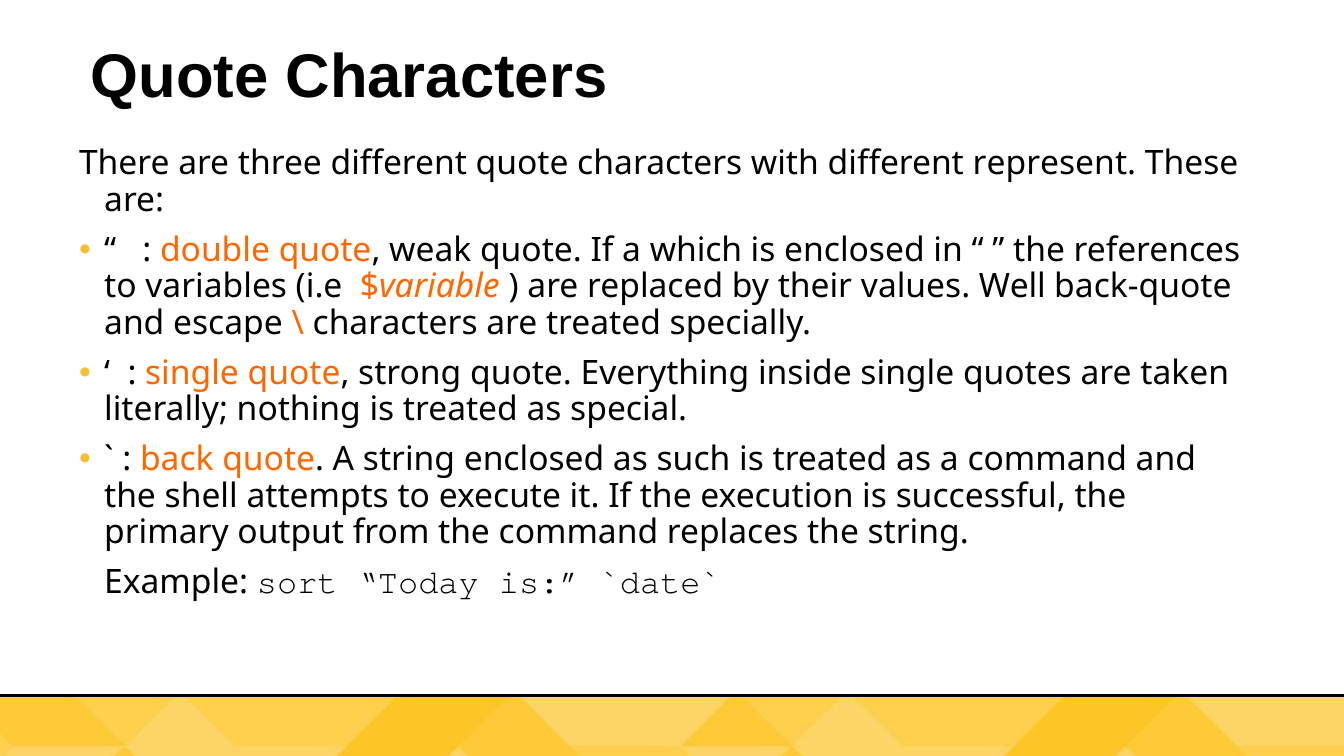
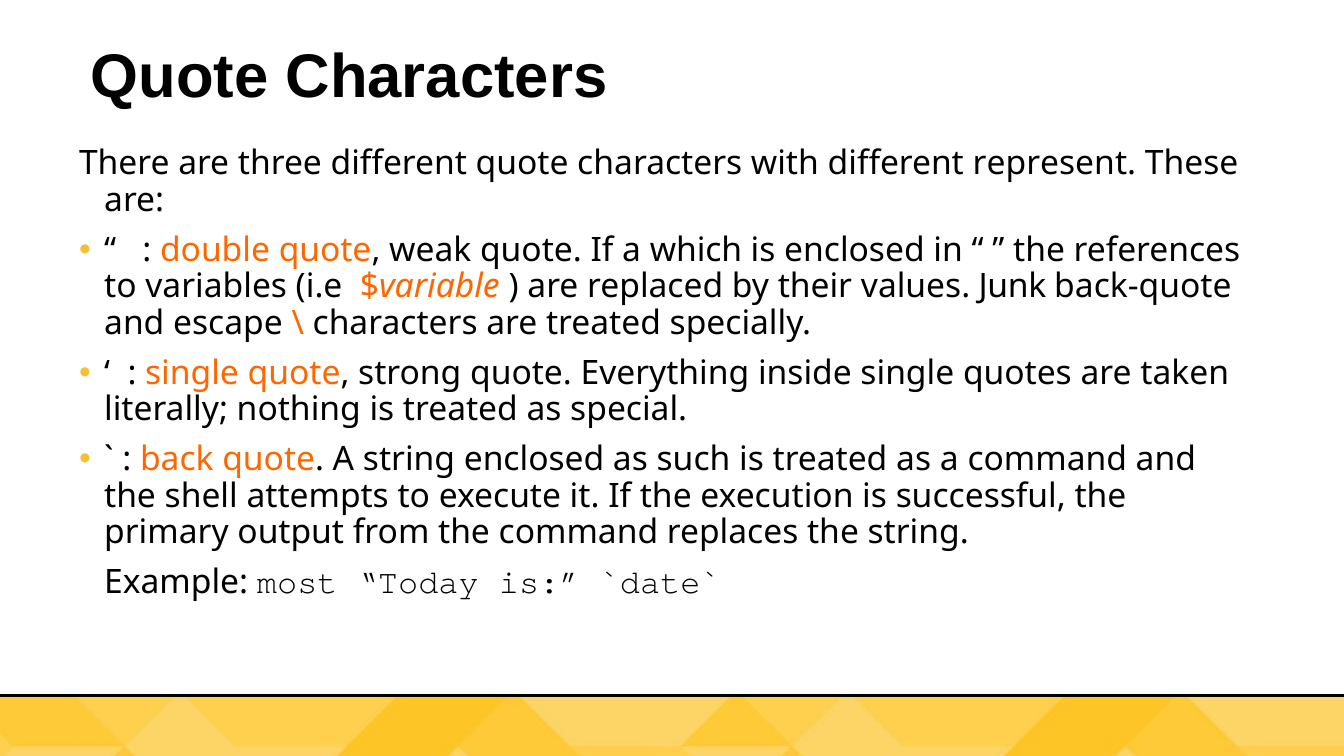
Well: Well -> Junk
sort: sort -> most
